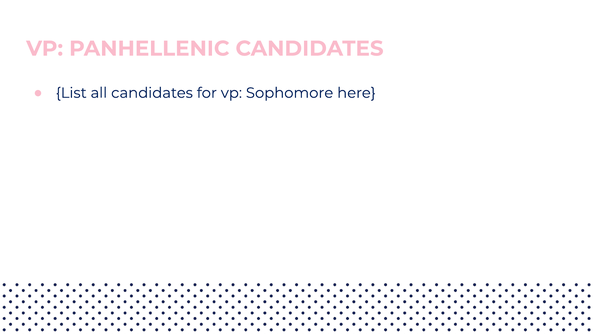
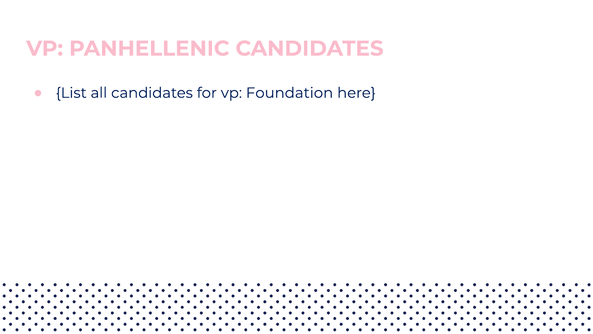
Sophomore: Sophomore -> Foundation
